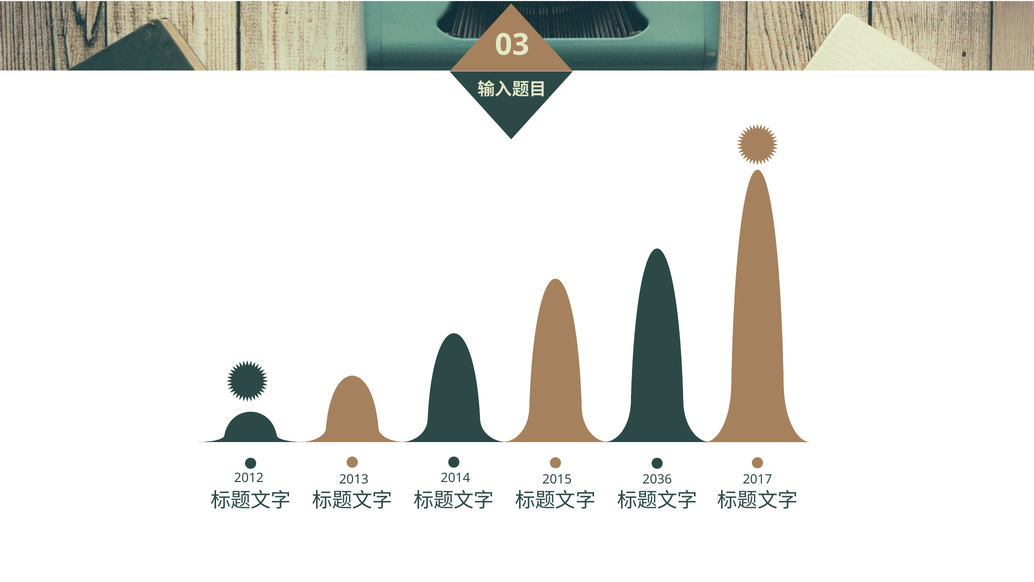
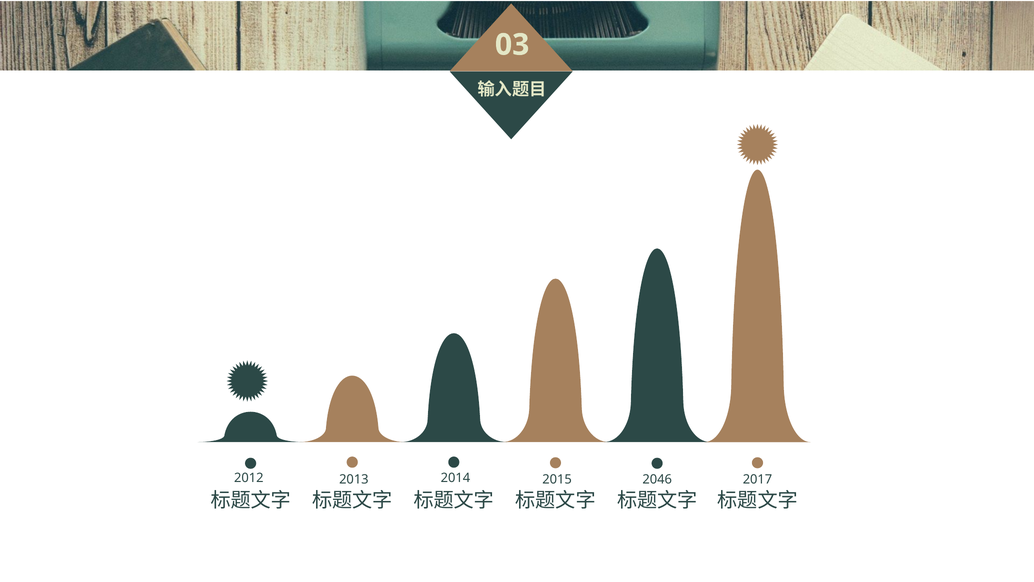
2036: 2036 -> 2046
